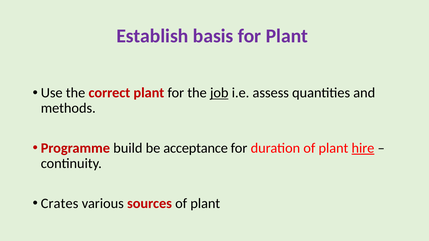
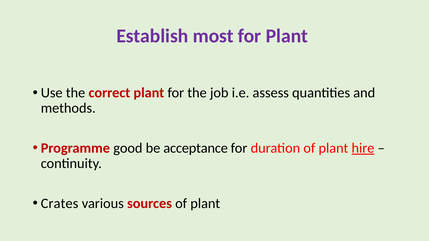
basis: basis -> most
job underline: present -> none
build: build -> good
